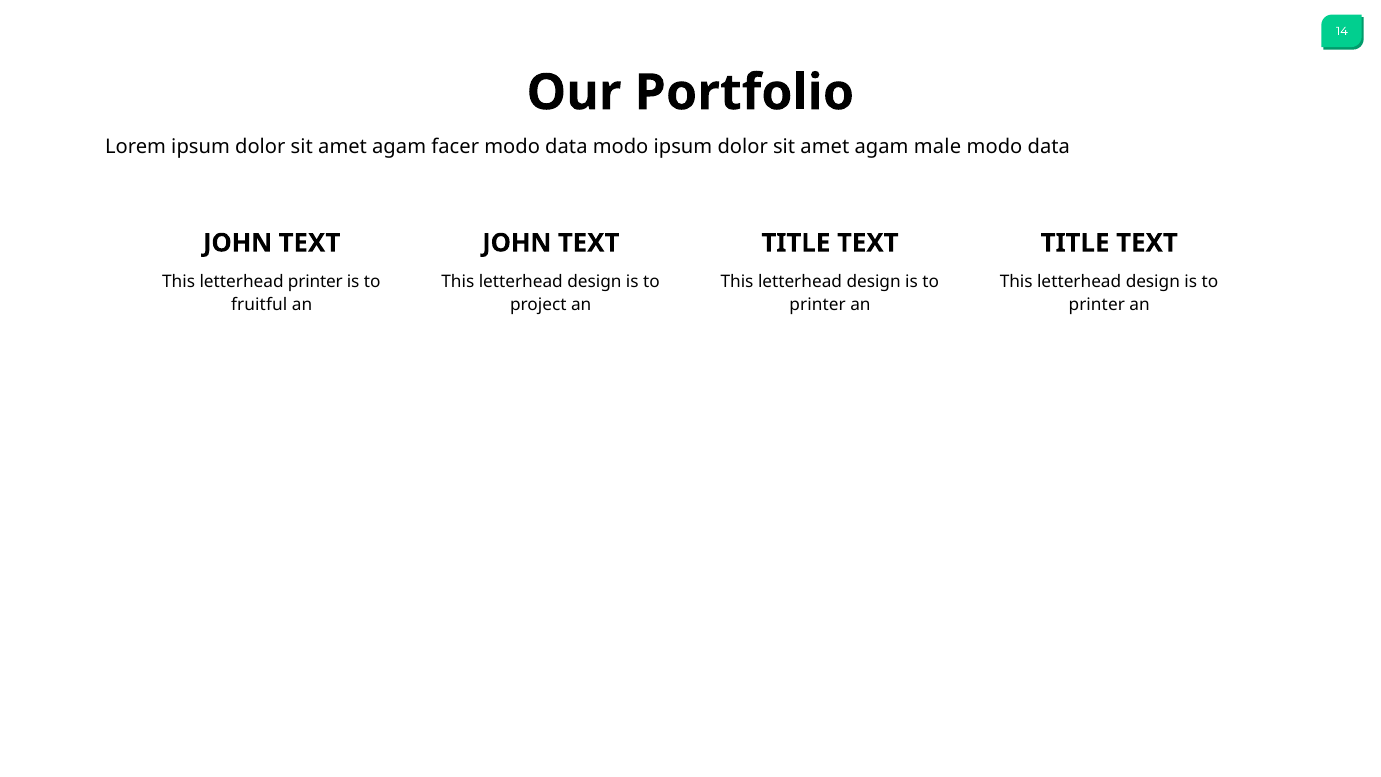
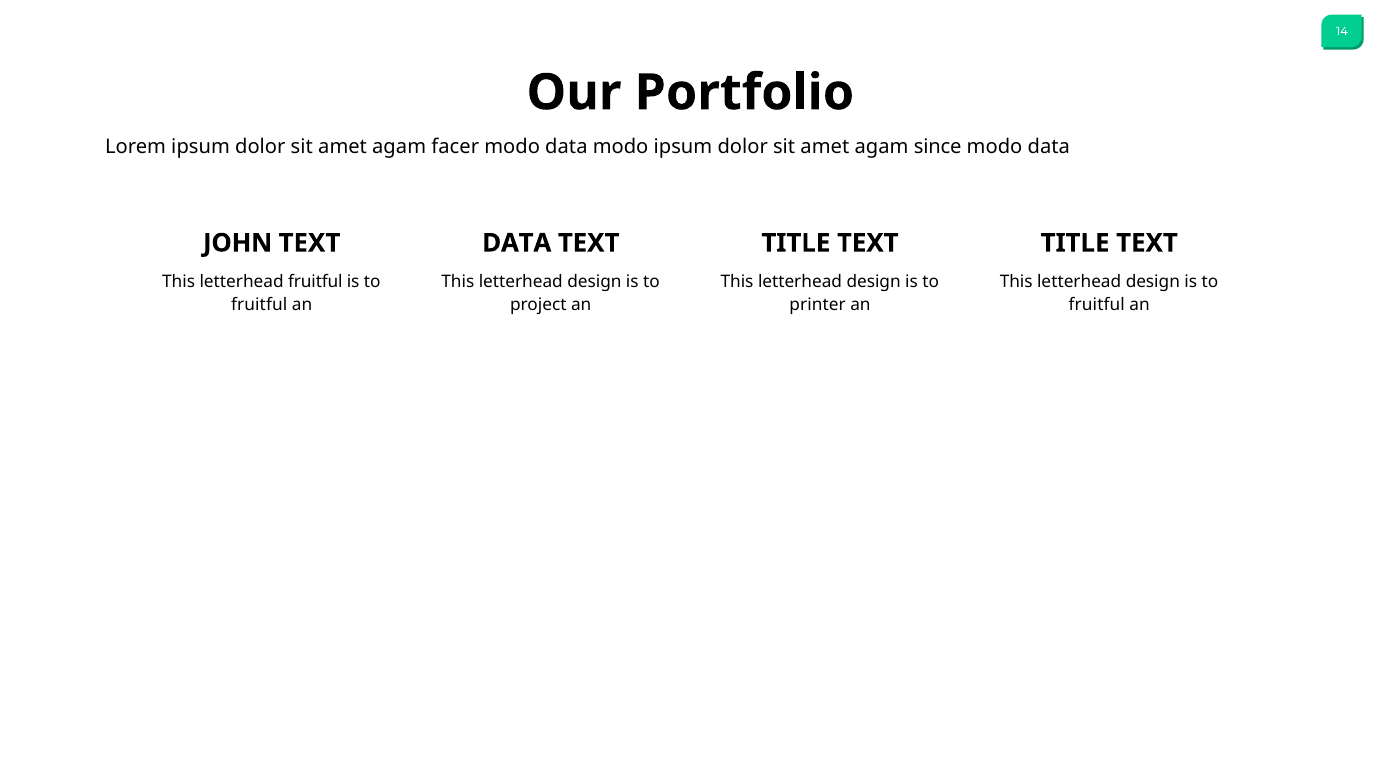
male: male -> since
JOHN at (517, 243): JOHN -> DATA
letterhead printer: printer -> fruitful
printer at (1097, 305): printer -> fruitful
